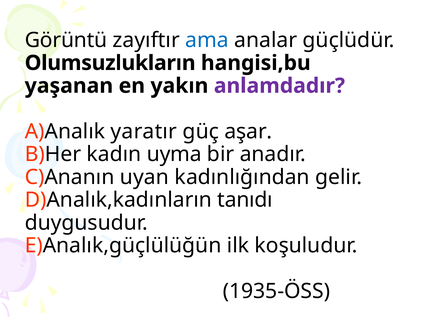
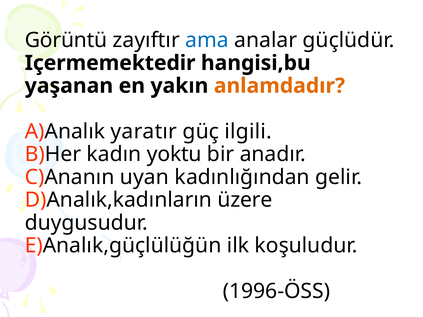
Olumsuzlukların: Olumsuzlukların -> Içermemektedir
anlamdadır colour: purple -> orange
aşar: aşar -> ilgili
uyma: uyma -> yoktu
tanıdı: tanıdı -> üzere
1935-ÖSS: 1935-ÖSS -> 1996-ÖSS
